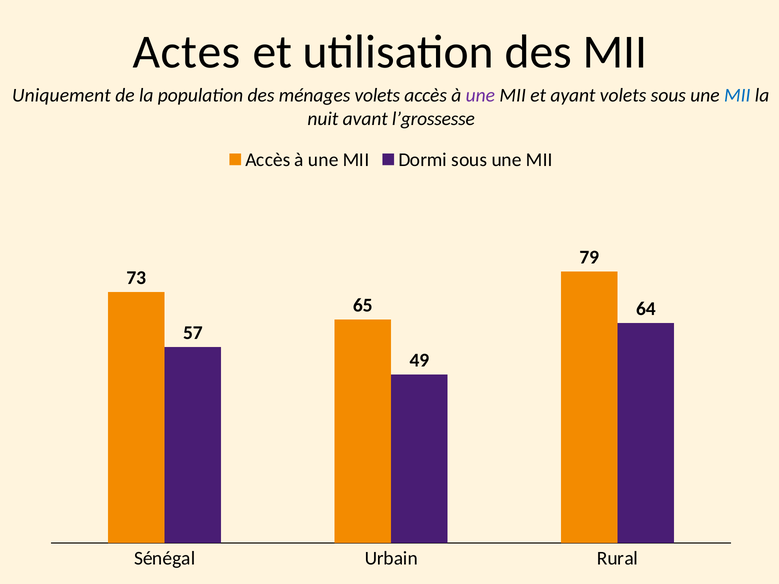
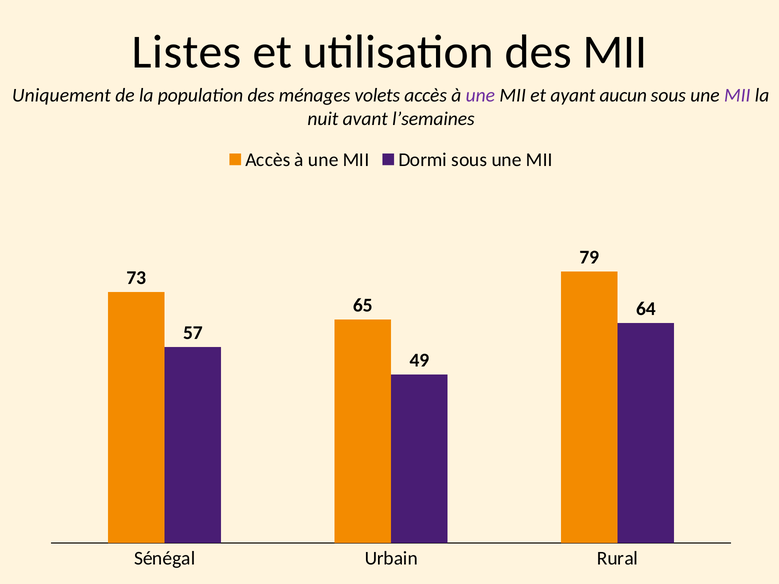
Actes: Actes -> Listes
ayant volets: volets -> aucun
MII at (737, 95) colour: blue -> purple
l’grossesse: l’grossesse -> l’semaines
